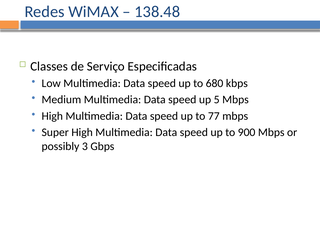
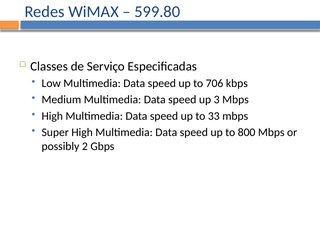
138.48: 138.48 -> 599.80
680: 680 -> 706
5: 5 -> 3
77: 77 -> 33
900: 900 -> 800
3: 3 -> 2
